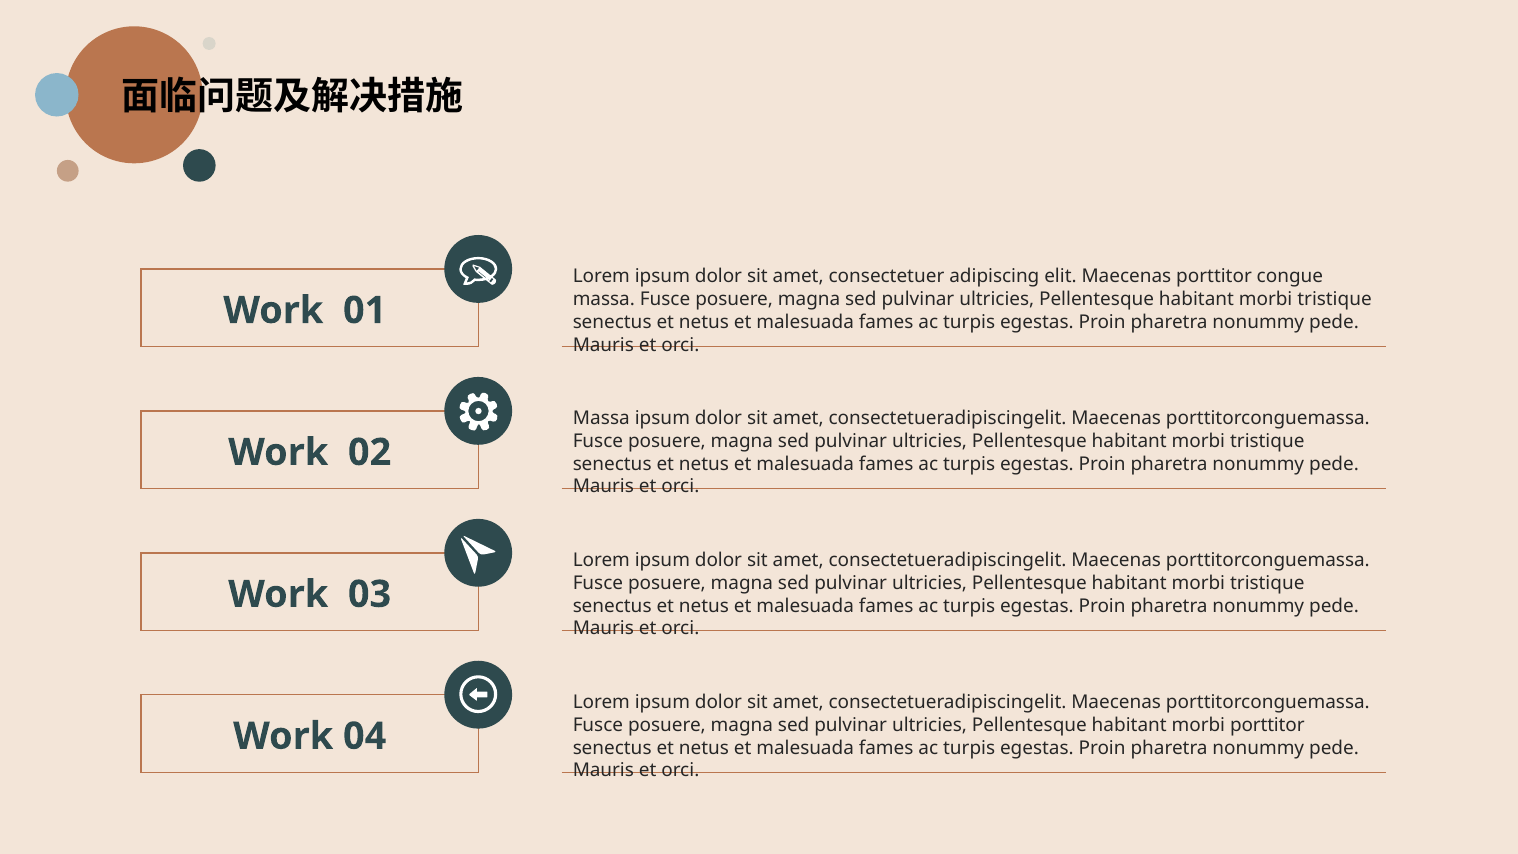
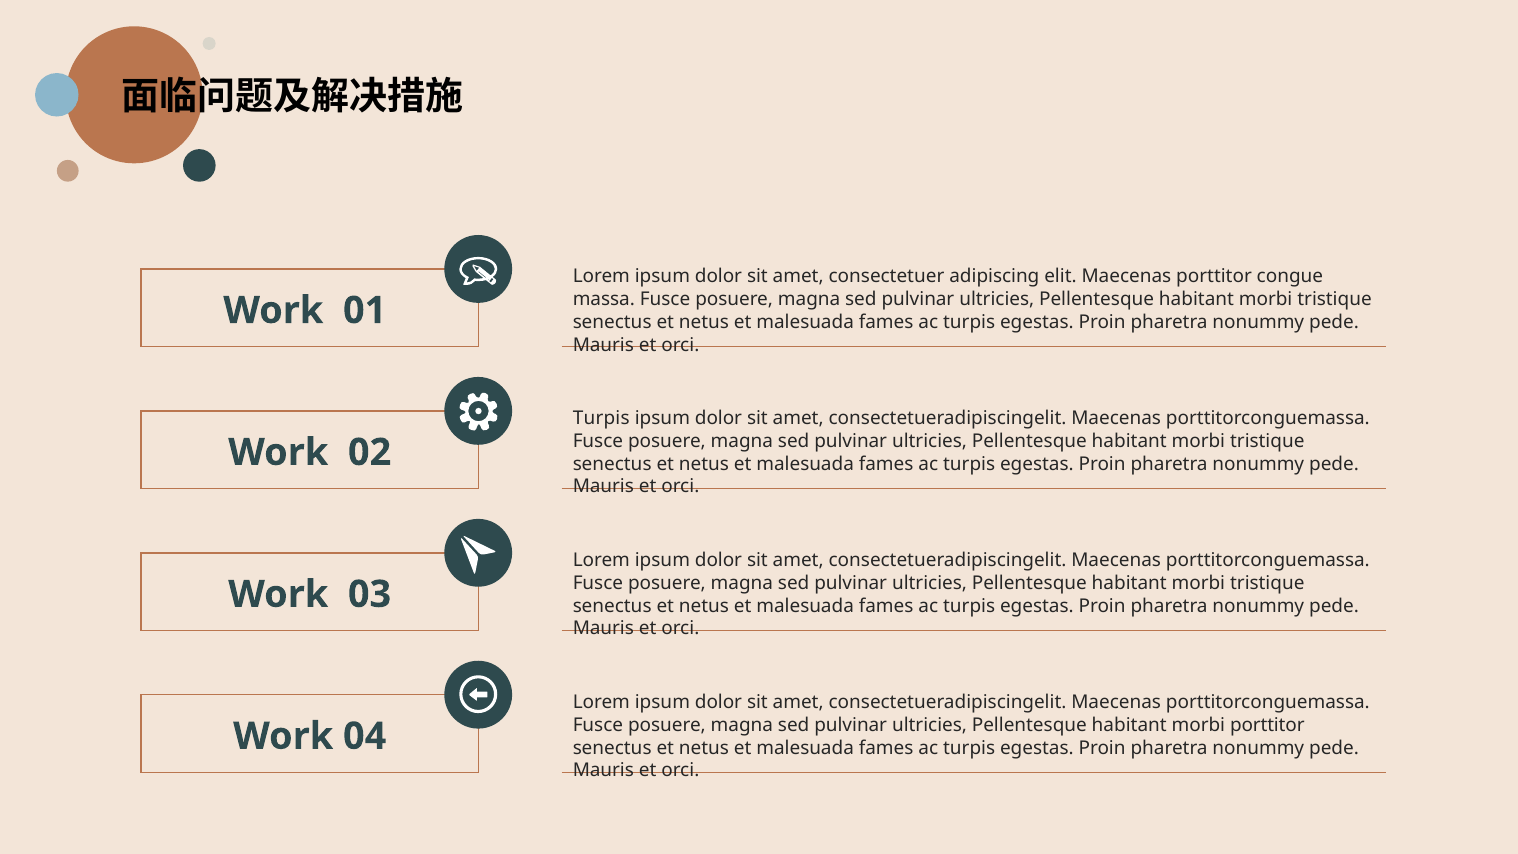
Massa at (601, 418): Massa -> Turpis
